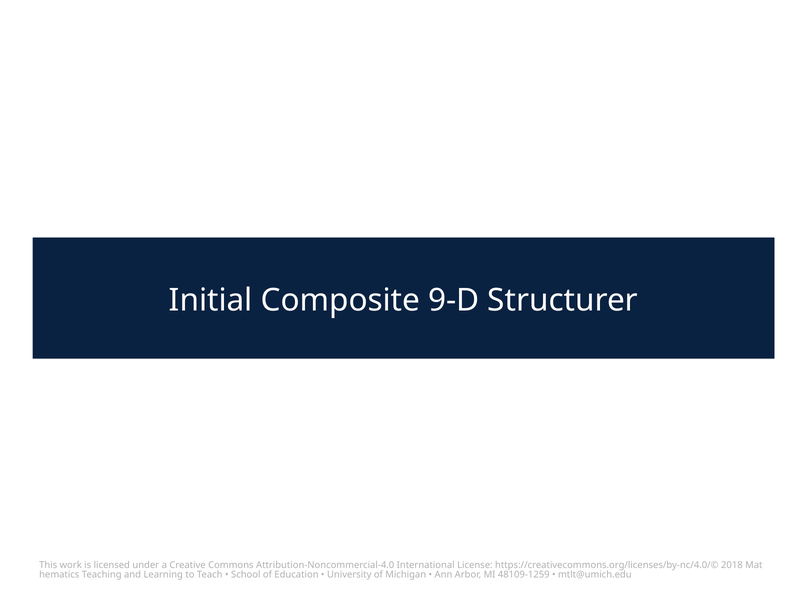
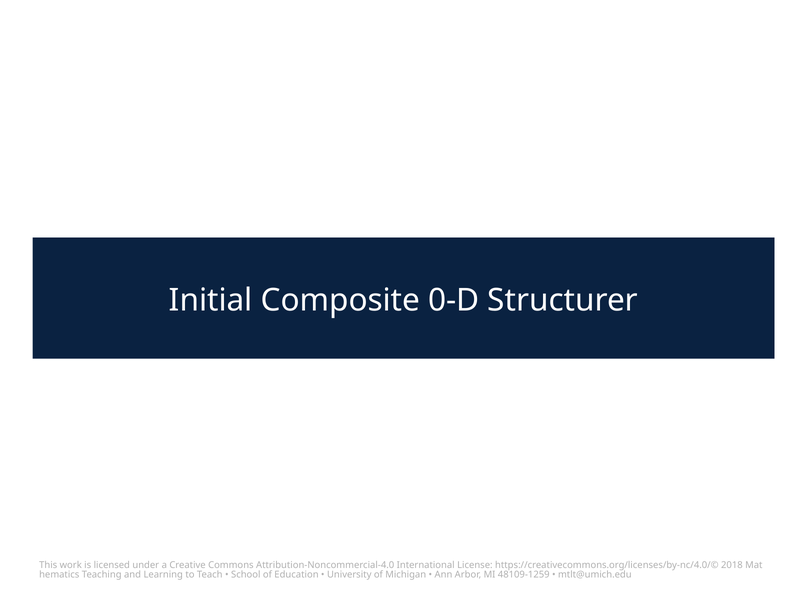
9-D: 9-D -> 0-D
